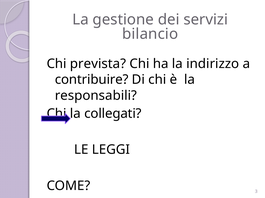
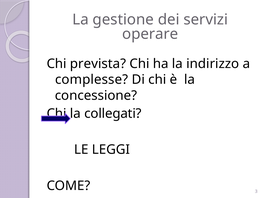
bilancio: bilancio -> operare
contribuire: contribuire -> complesse
responsabili: responsabili -> concessione
